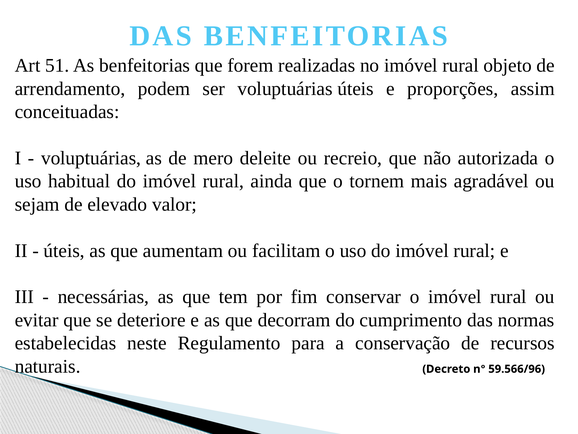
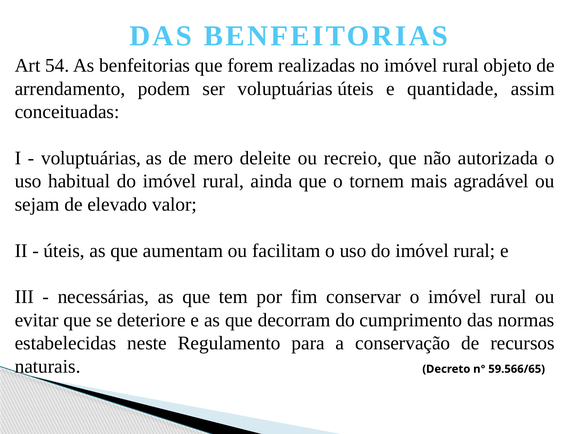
51: 51 -> 54
proporções: proporções -> quantidade
59.566/96: 59.566/96 -> 59.566/65
